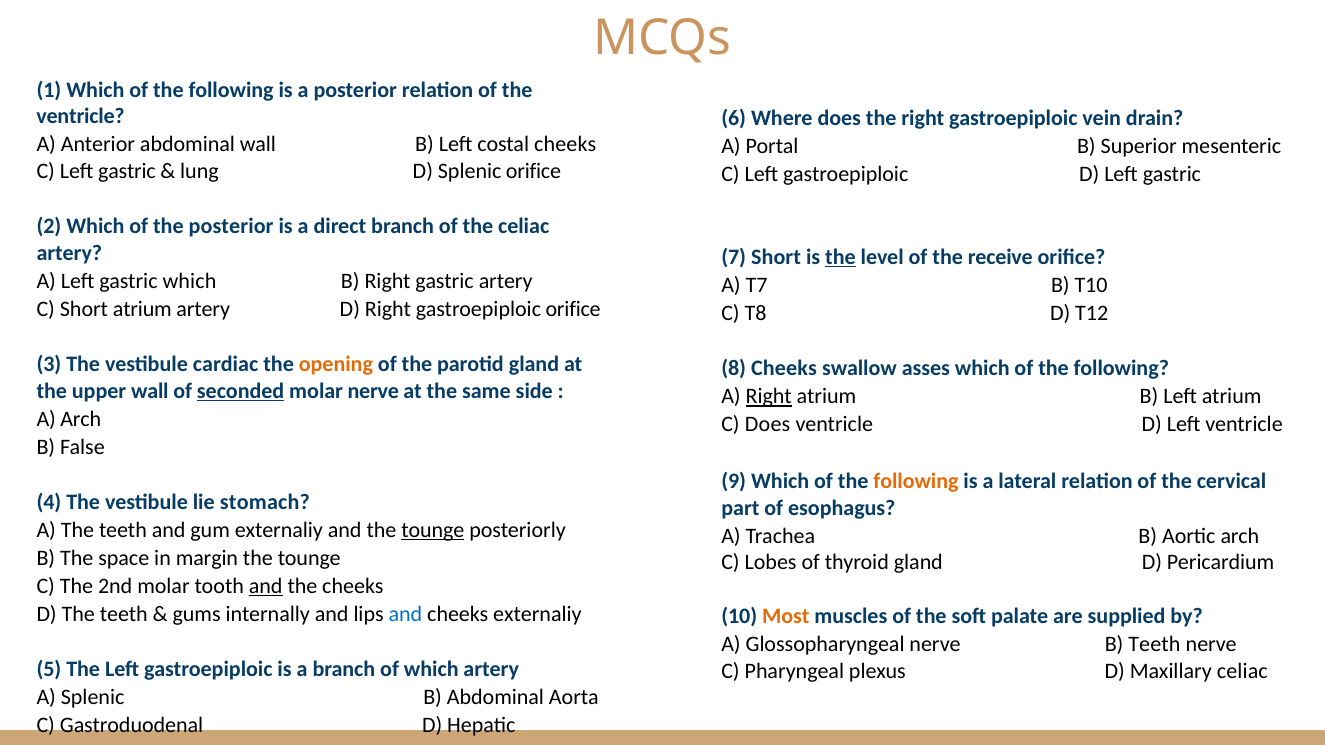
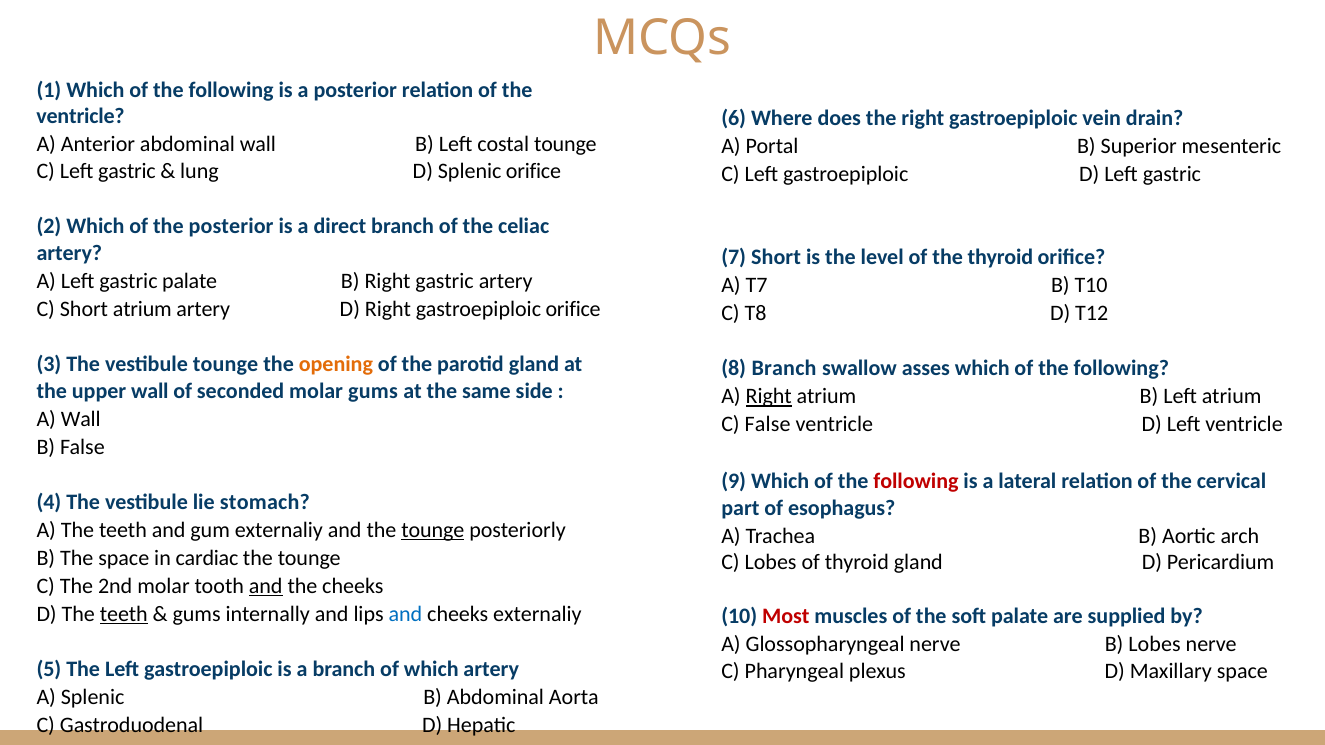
costal cheeks: cheeks -> tounge
the at (840, 257) underline: present -> none
the receive: receive -> thyroid
gastric which: which -> palate
vestibule cardiac: cardiac -> tounge
8 Cheeks: Cheeks -> Branch
seconded underline: present -> none
molar nerve: nerve -> gums
A Arch: Arch -> Wall
C Does: Does -> False
following at (916, 482) colour: orange -> red
margin: margin -> cardiac
teeth at (124, 614) underline: none -> present
Most colour: orange -> red
B Teeth: Teeth -> Lobes
Maxillary celiac: celiac -> space
